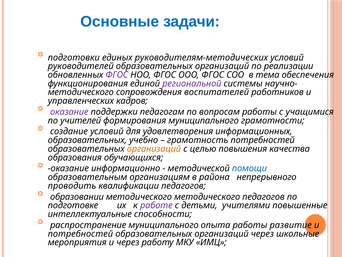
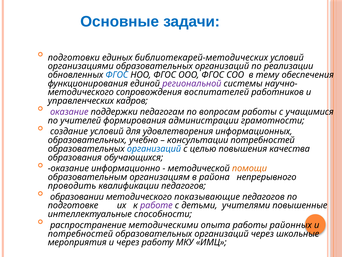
руководителям-методических: руководителям-методических -> библиотекарей-методических
руководителей: руководителей -> организациями
ФГОС at (117, 75) colour: purple -> blue
тема: тема -> тему
формирования муниципального: муниципального -> администрации
грамотность: грамотность -> консультации
организаций at (154, 149) colour: orange -> blue
помощи colour: blue -> orange
методического методического: методического -> показывающие
распространение муниципального: муниципального -> методическими
развитие: развитие -> районных
